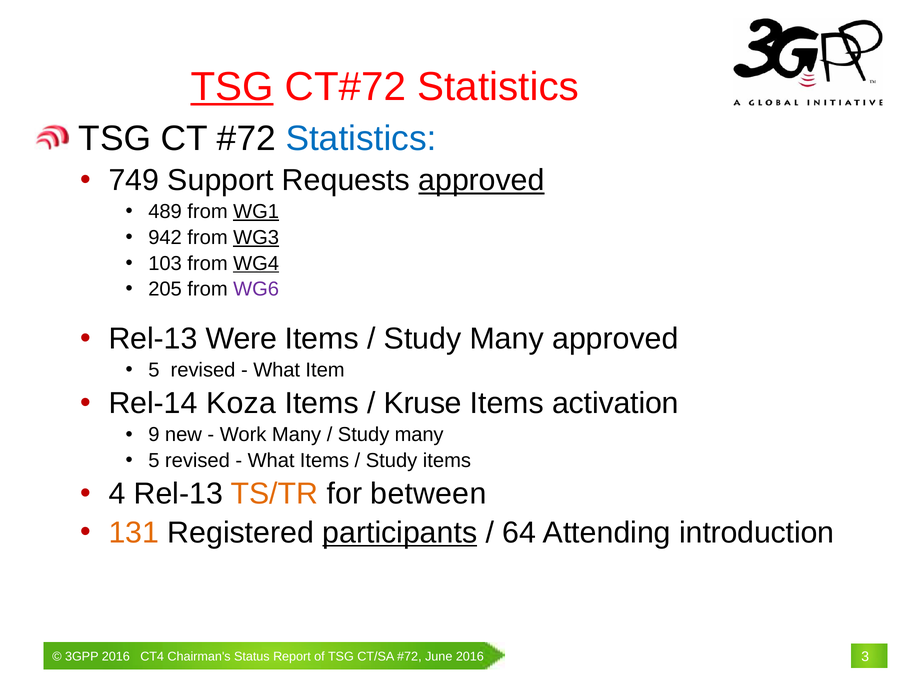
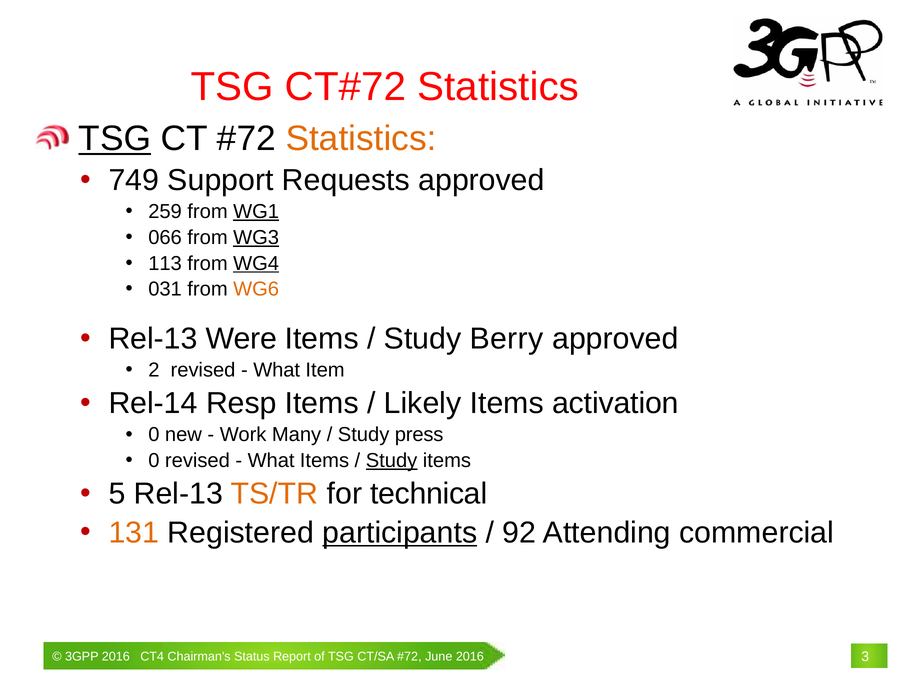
TSG at (232, 87) underline: present -> none
TSG at (115, 139) underline: none -> present
Statistics at (361, 139) colour: blue -> orange
approved at (481, 180) underline: present -> none
489: 489 -> 259
942: 942 -> 066
103: 103 -> 113
205: 205 -> 031
WG6 colour: purple -> orange
Many at (507, 339): Many -> Berry
5 at (154, 370): 5 -> 2
Koza: Koza -> Resp
Kruse: Kruse -> Likely
9 at (154, 435): 9 -> 0
many at (419, 435): many -> press
5 at (154, 460): 5 -> 0
Study at (392, 460) underline: none -> present
4: 4 -> 5
between: between -> technical
64: 64 -> 92
introduction: introduction -> commercial
